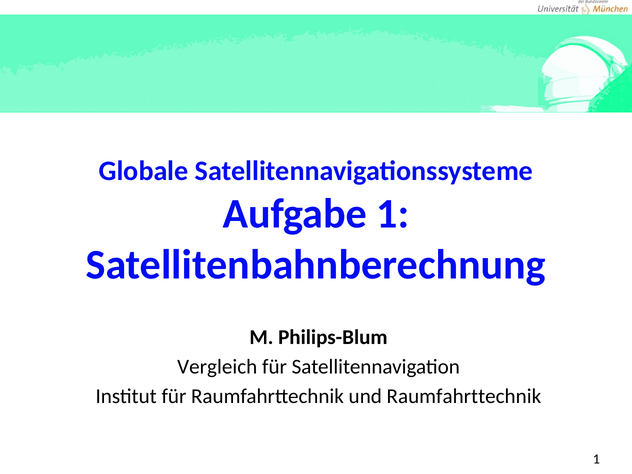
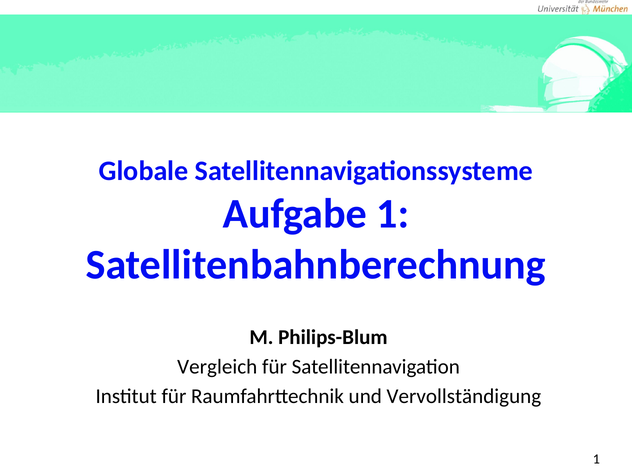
und Raumfahrttechnik: Raumfahrttechnik -> Vervollständigung
